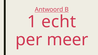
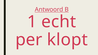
meer: meer -> klopt
